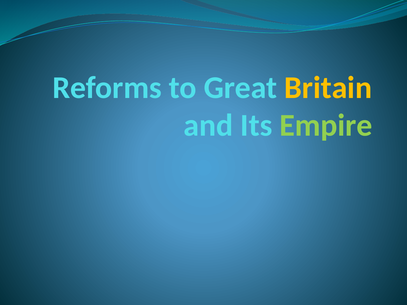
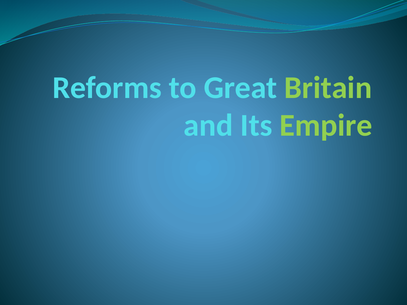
Britain colour: yellow -> light green
